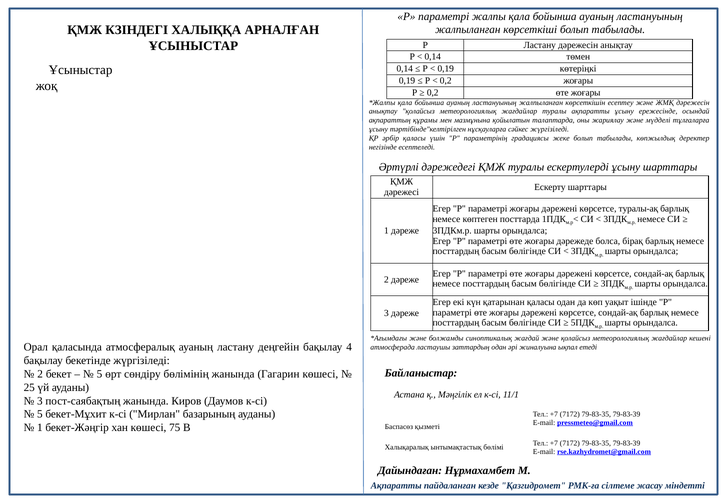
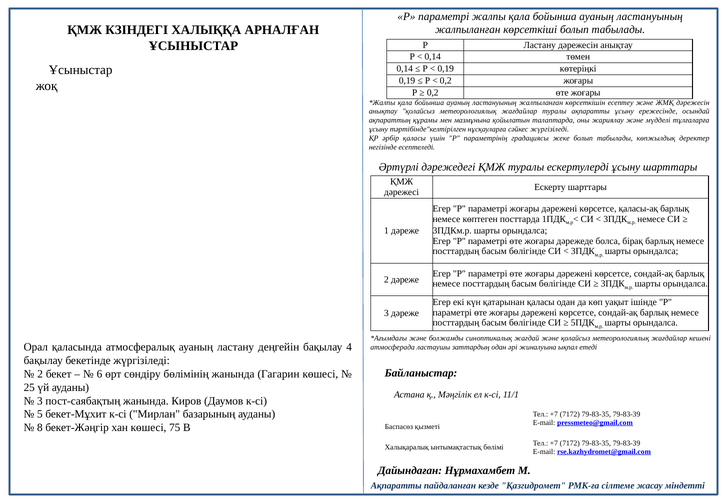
туралы-ақ: туралы-ақ -> қаласы-ақ
5 at (100, 374): 5 -> 6
1 at (40, 428): 1 -> 8
